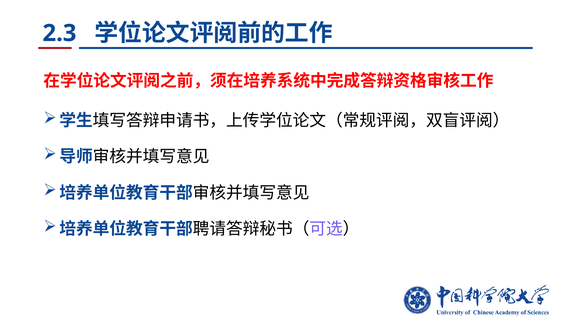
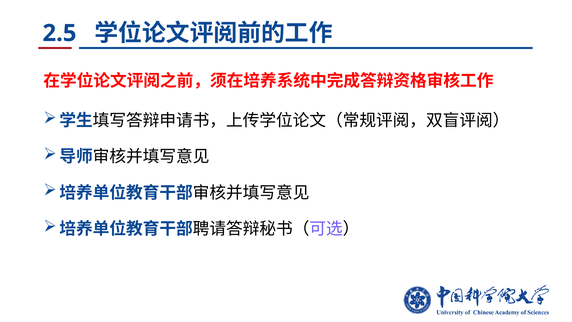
2.3: 2.3 -> 2.5
